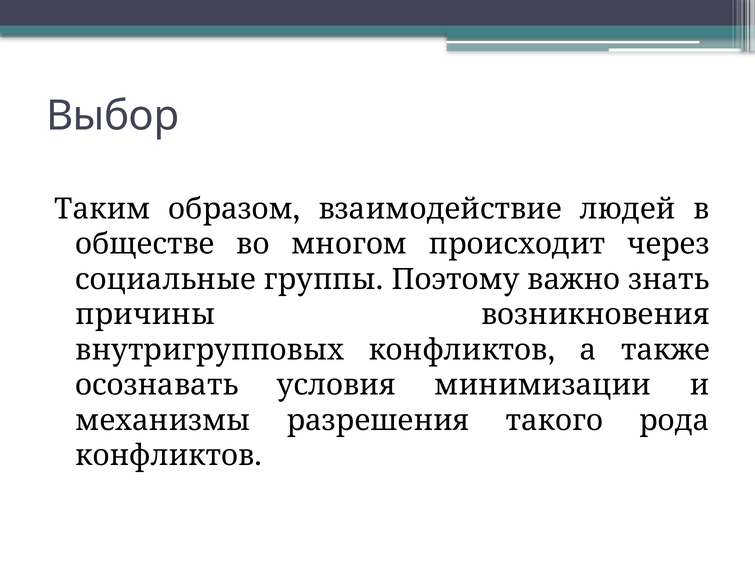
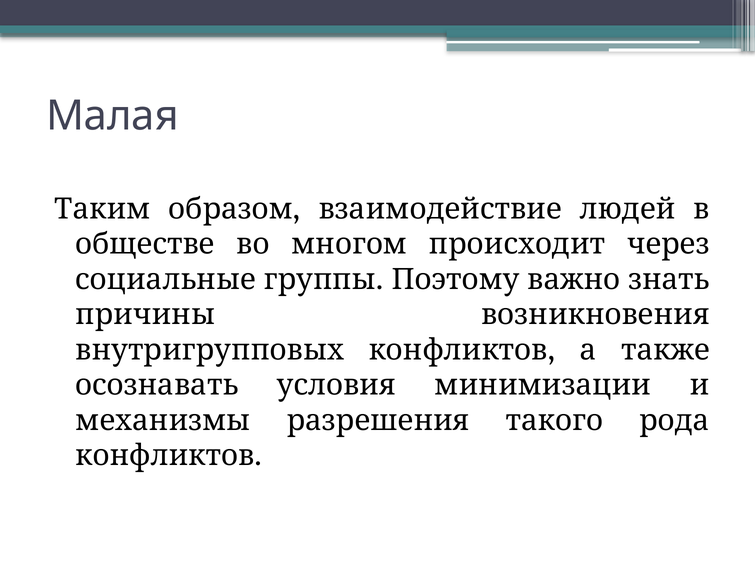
Выбор: Выбор -> Малая
